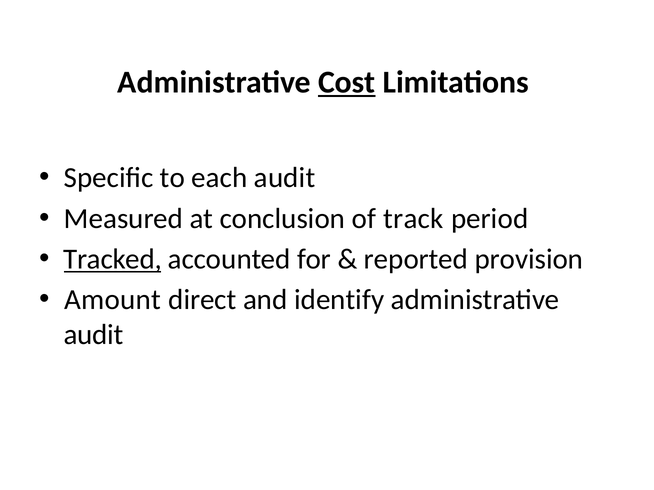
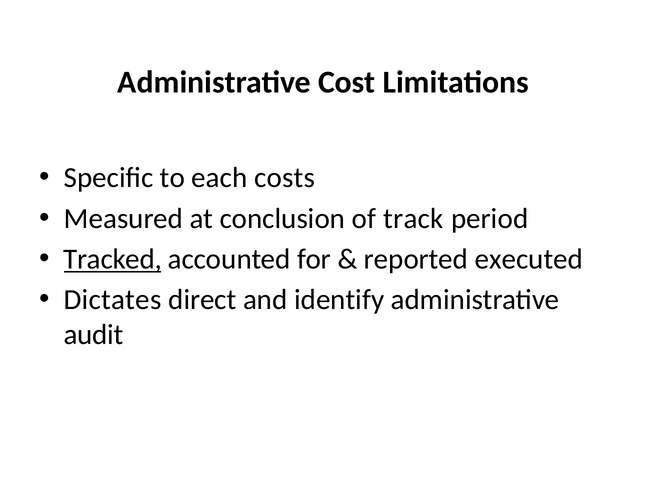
Cost underline: present -> none
each audit: audit -> costs
provision: provision -> executed
Amount: Amount -> Dictates
